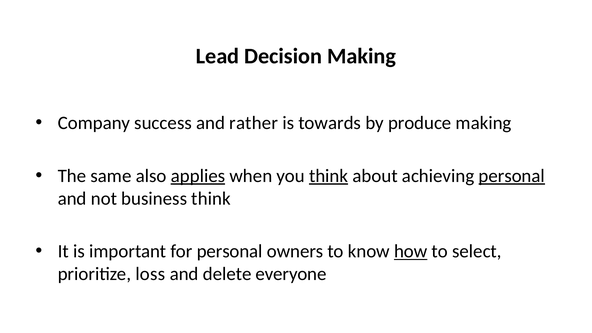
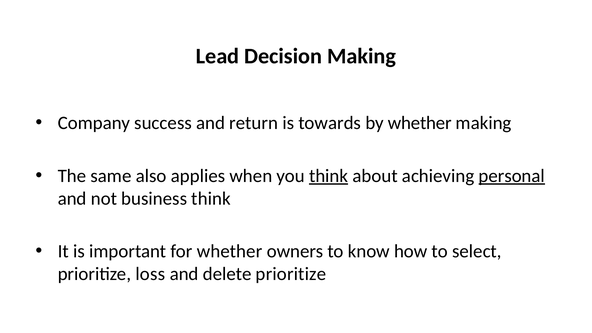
rather: rather -> return
by produce: produce -> whether
applies underline: present -> none
for personal: personal -> whether
how underline: present -> none
delete everyone: everyone -> prioritize
